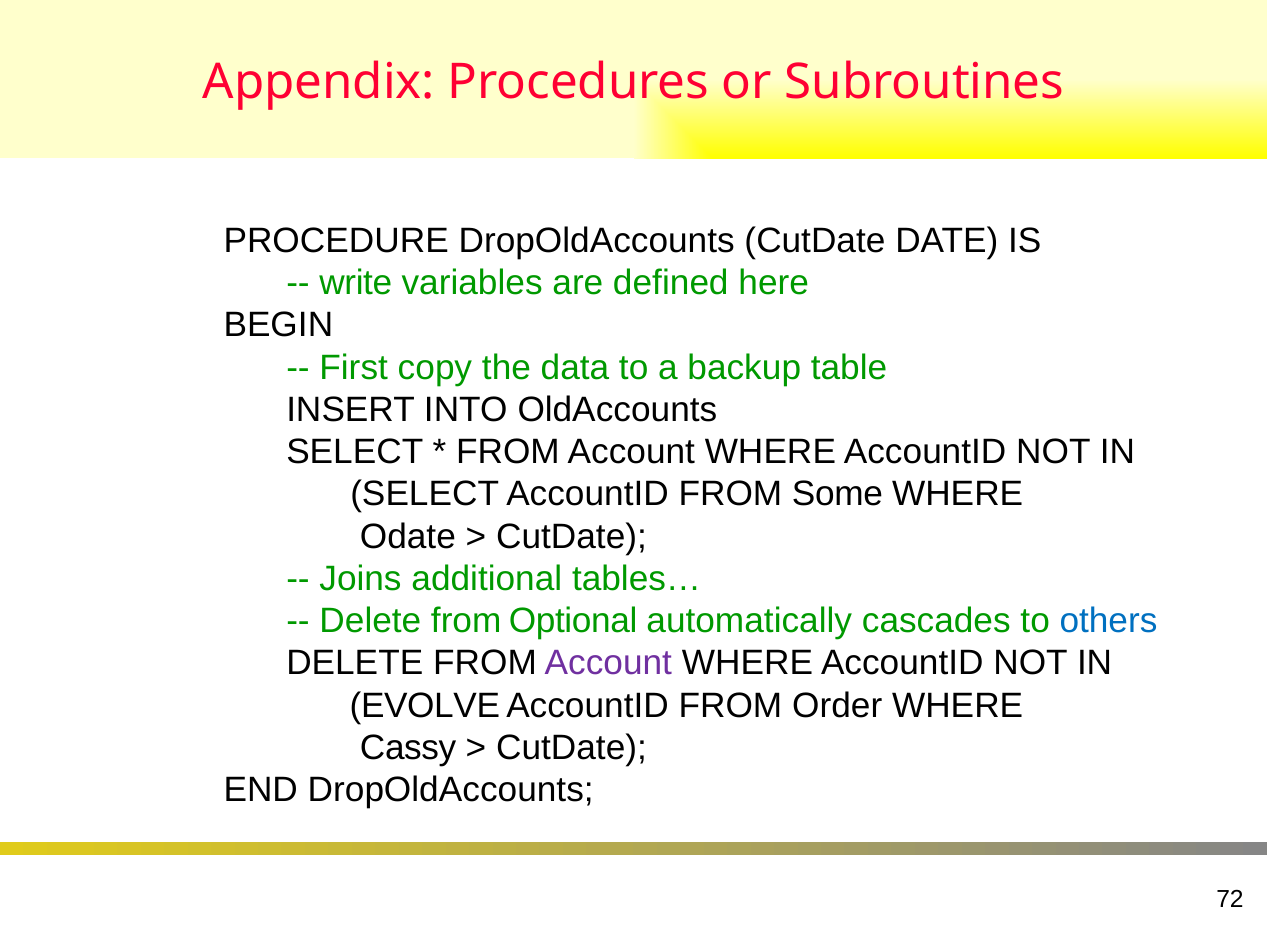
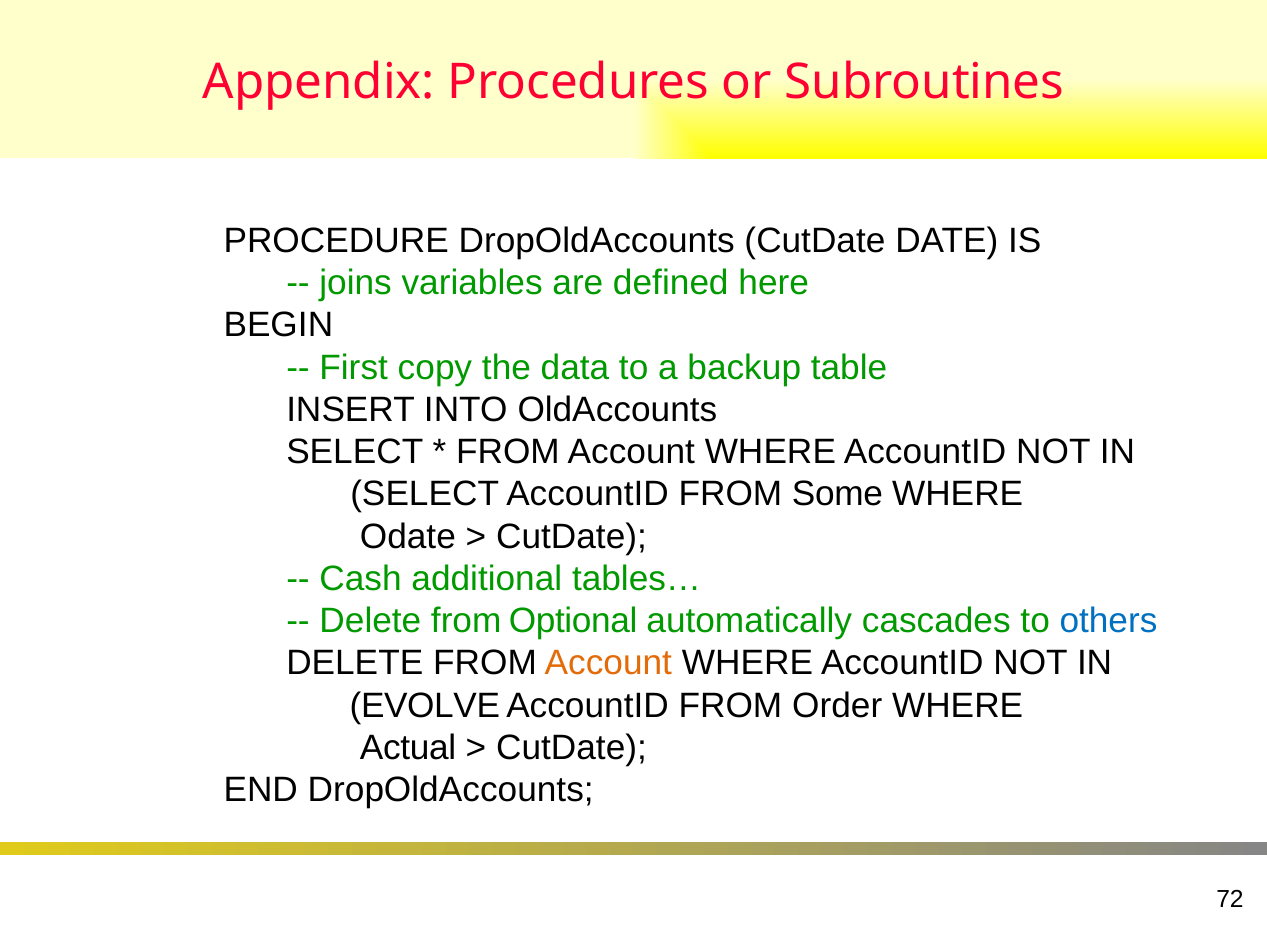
write: write -> joins
Joins: Joins -> Cash
Account at (608, 663) colour: purple -> orange
Cassy: Cassy -> Actual
